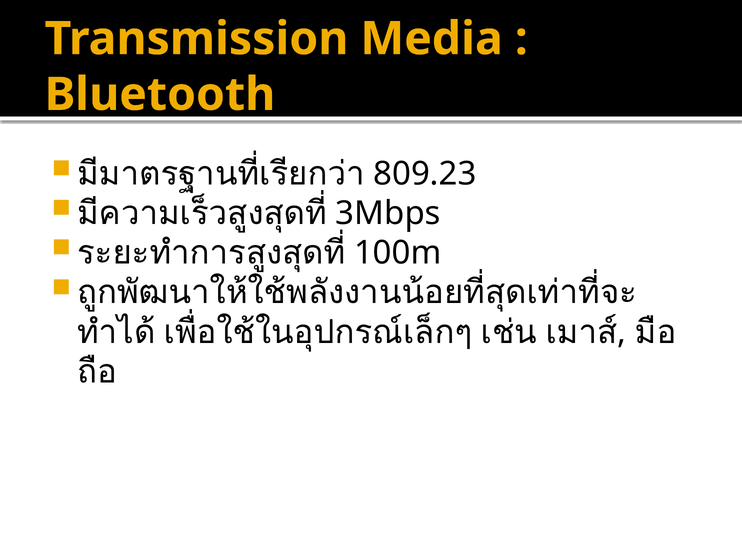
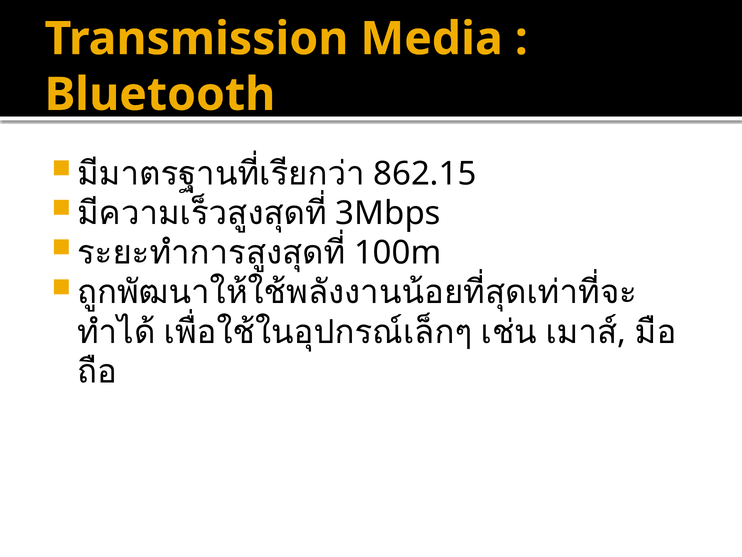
809.23: 809.23 -> 862.15
